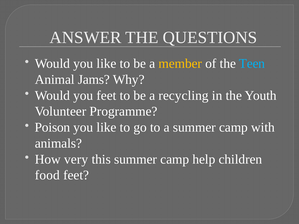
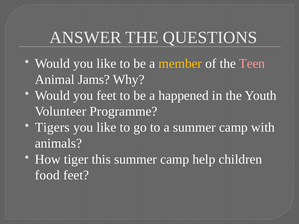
Teen colour: light blue -> pink
recycling: recycling -> happened
Poison: Poison -> Tigers
very: very -> tiger
